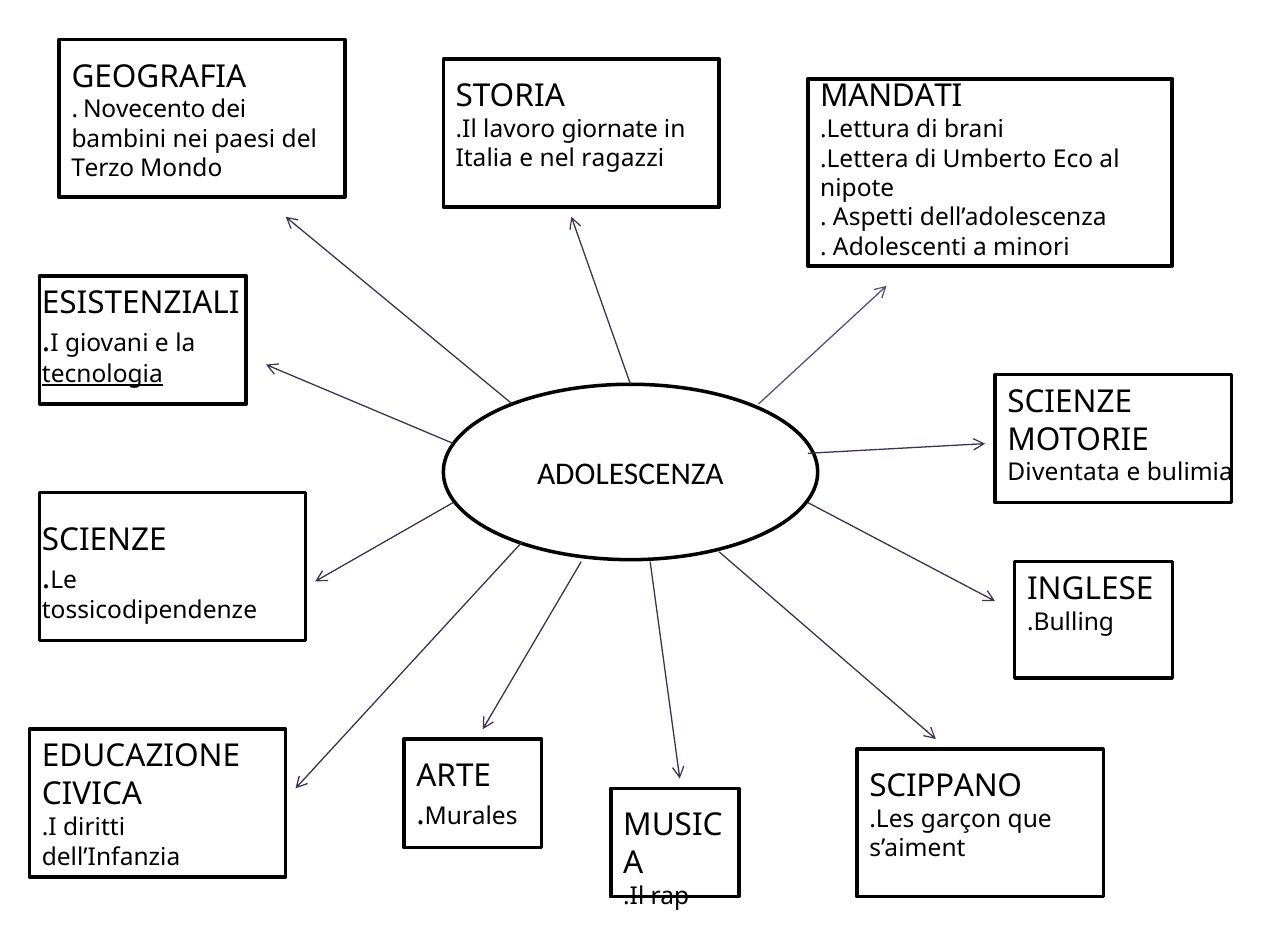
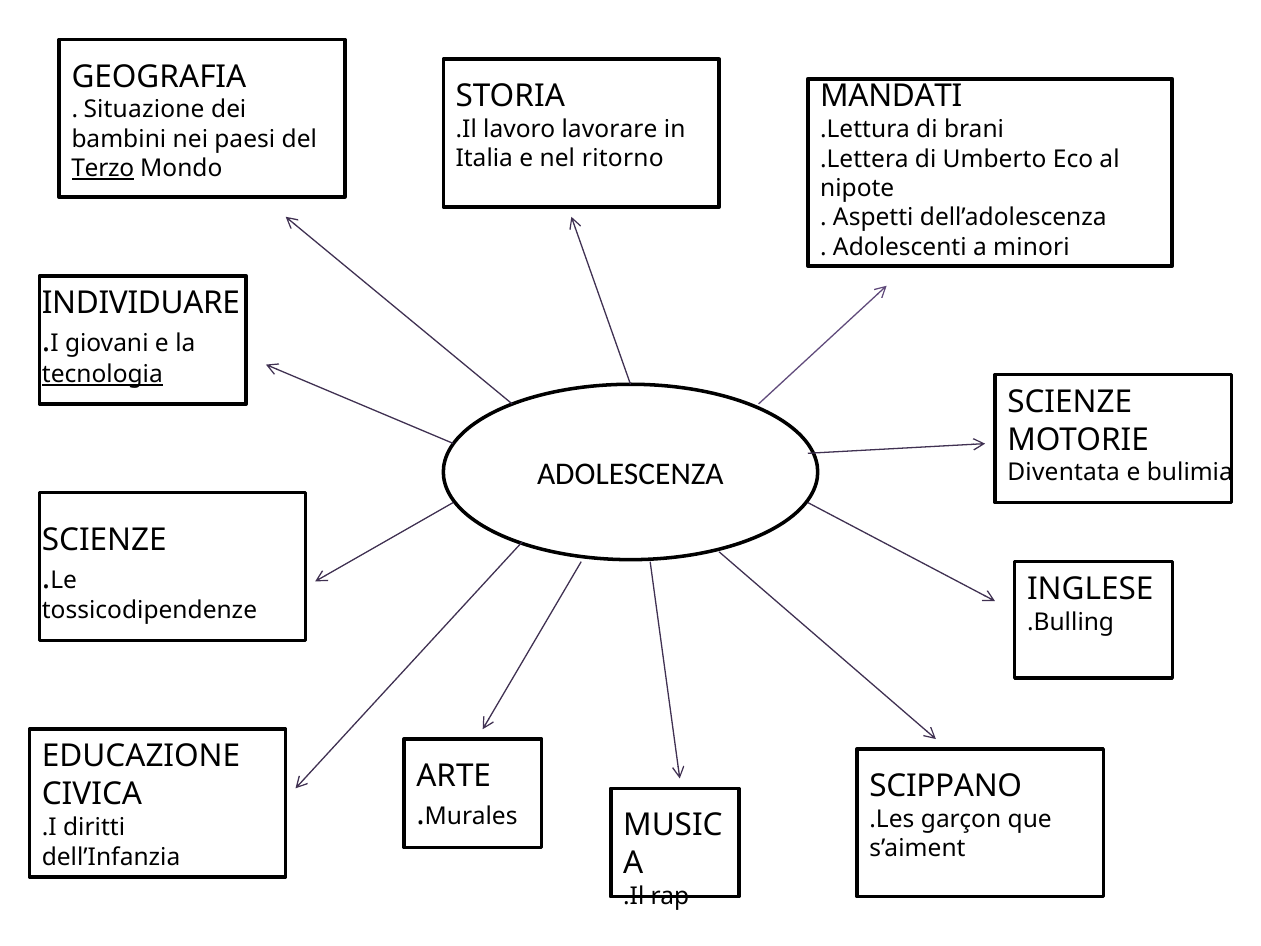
Novecento: Novecento -> Situazione
giornate: giornate -> lavorare
ragazzi: ragazzi -> ritorno
Terzo underline: none -> present
ESISTENZIALI: ESISTENZIALI -> INDIVIDUARE
